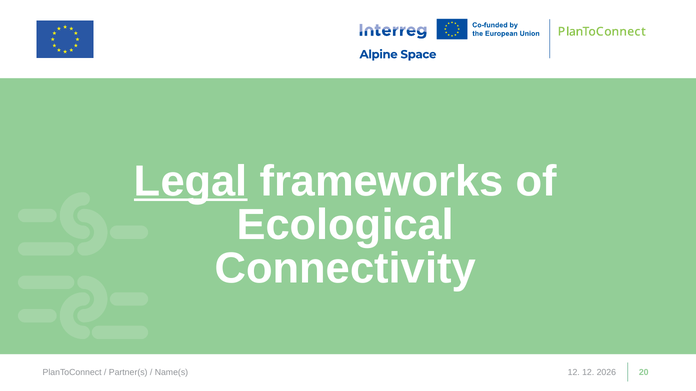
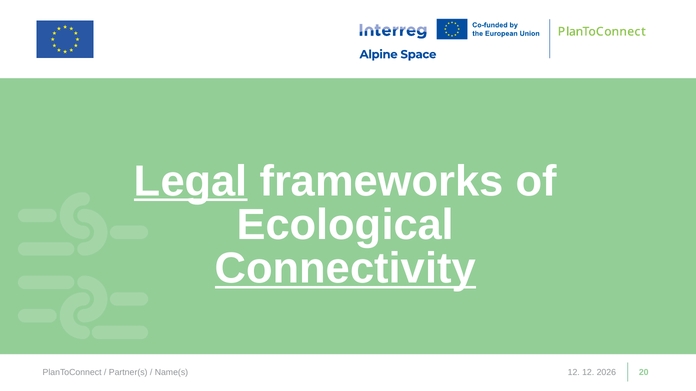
Connectivity underline: none -> present
